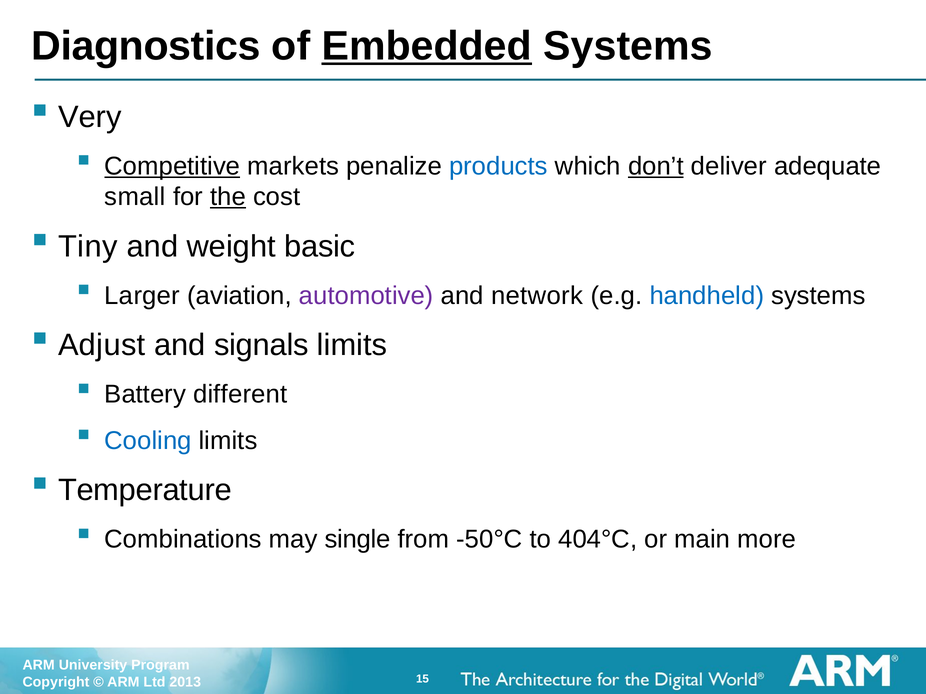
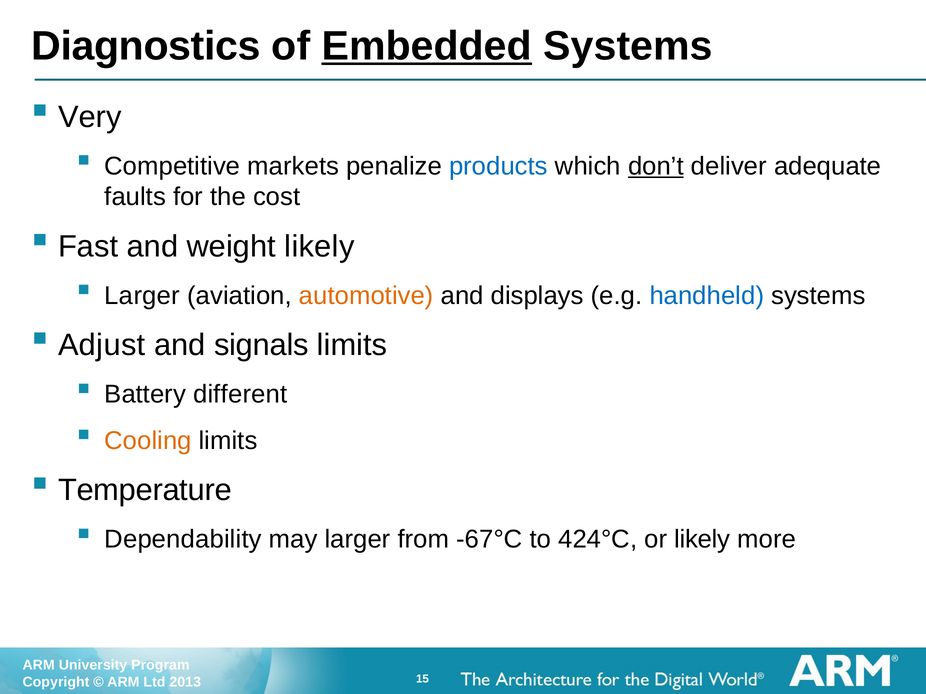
Competitive underline: present -> none
small: small -> faults
the underline: present -> none
Tiny: Tiny -> Fast
weight basic: basic -> likely
automotive colour: purple -> orange
network: network -> displays
Cooling colour: blue -> orange
Combinations: Combinations -> Dependability
may single: single -> larger
-50°C: -50°C -> -67°C
404°C: 404°C -> 424°C
or main: main -> likely
